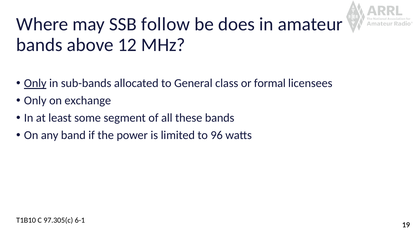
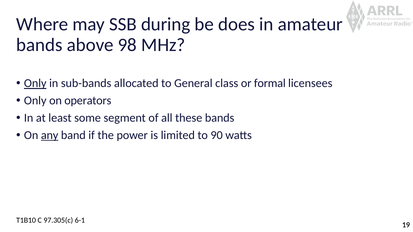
follow: follow -> during
12: 12 -> 98
exchange: exchange -> operators
any underline: none -> present
96: 96 -> 90
